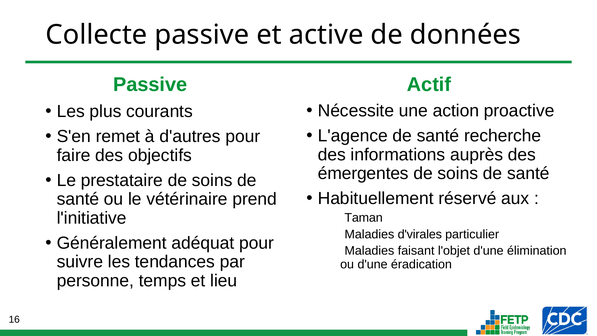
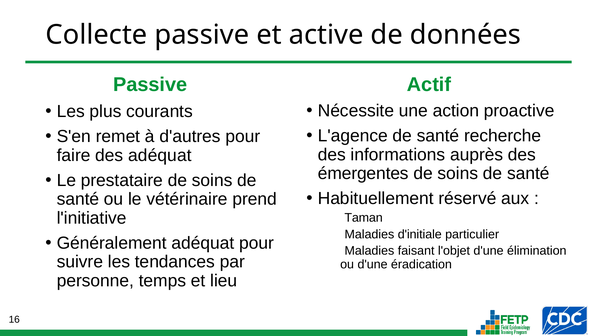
des objectifs: objectifs -> adéquat
d'virales: d'virales -> d'initiale
